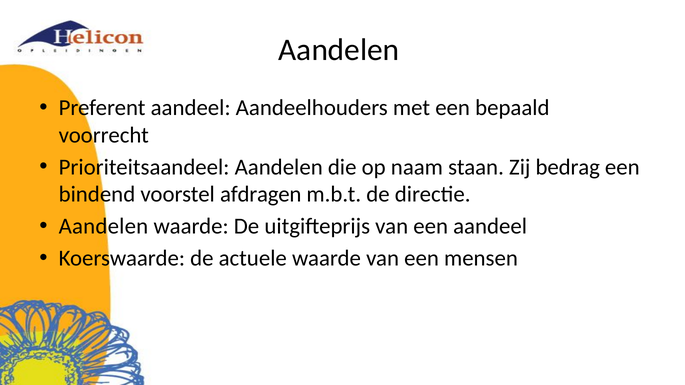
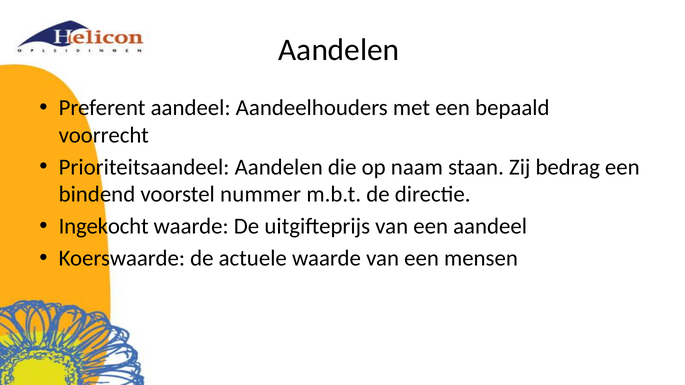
afdragen: afdragen -> nummer
Aandelen at (103, 227): Aandelen -> Ingekocht
